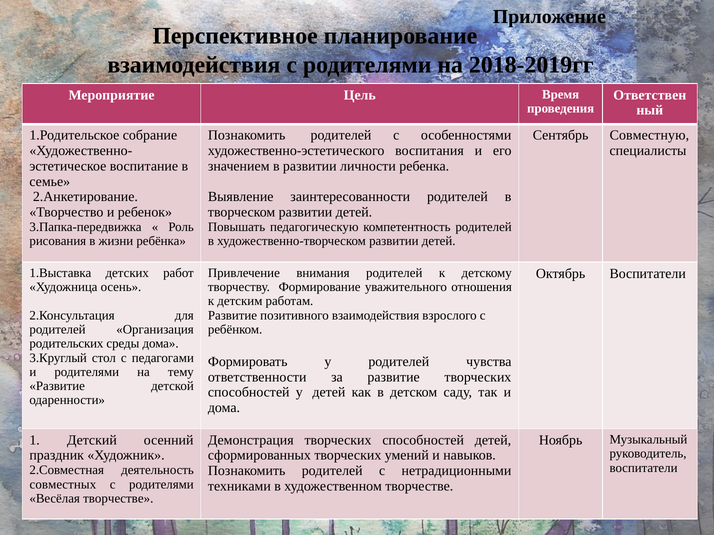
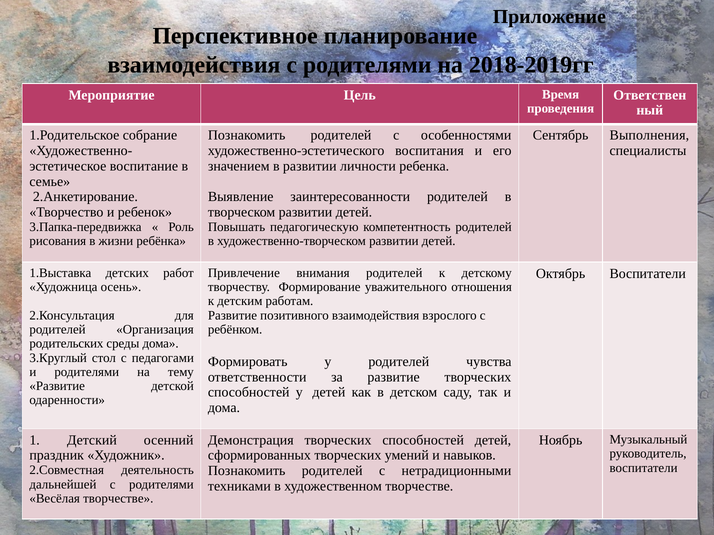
Совместную: Совместную -> Выполнения
совместных: совместных -> дальнейшей
